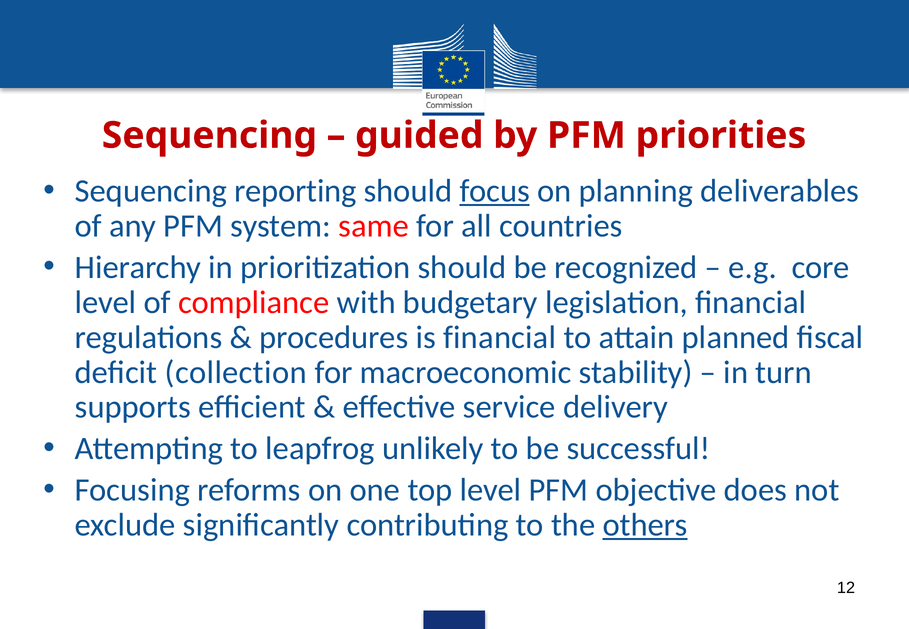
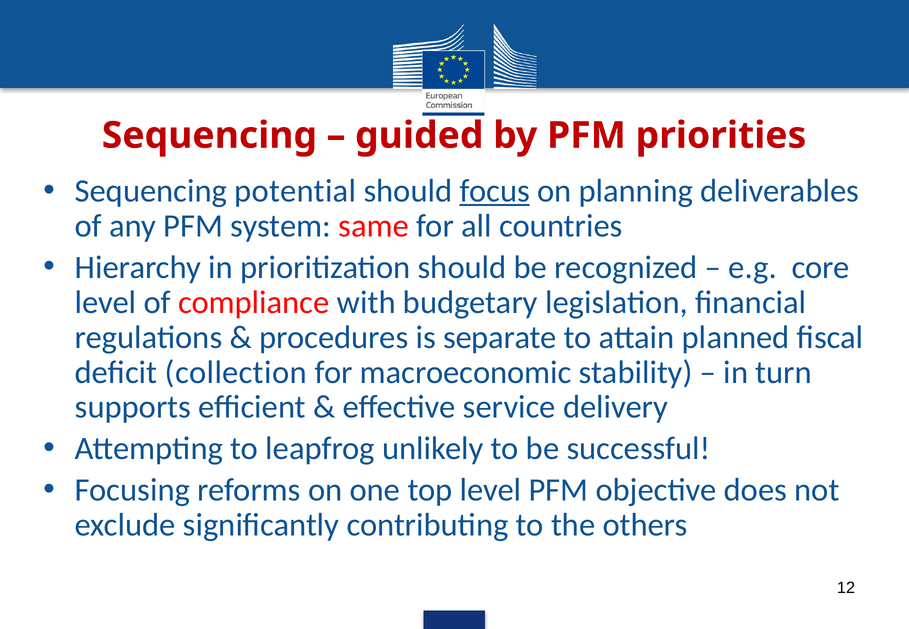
reporting: reporting -> potential
is financial: financial -> separate
others underline: present -> none
